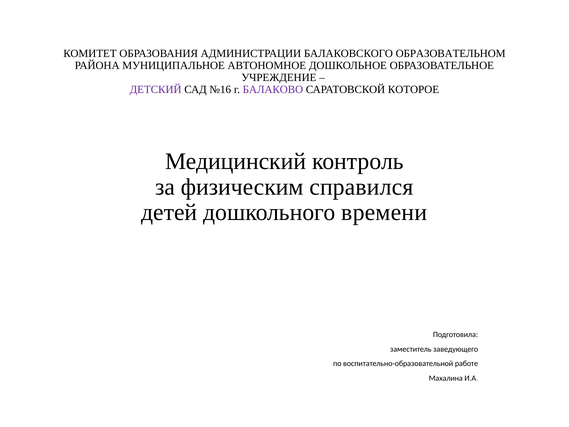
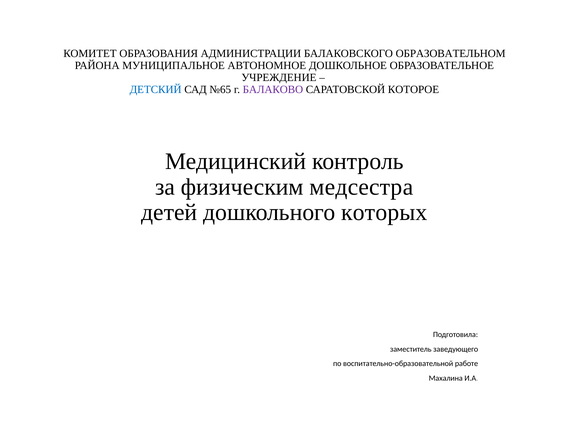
ДЕТСКИЙ colour: purple -> blue
№16: №16 -> №65
справился: справился -> медсестра
времени: времени -> которых
